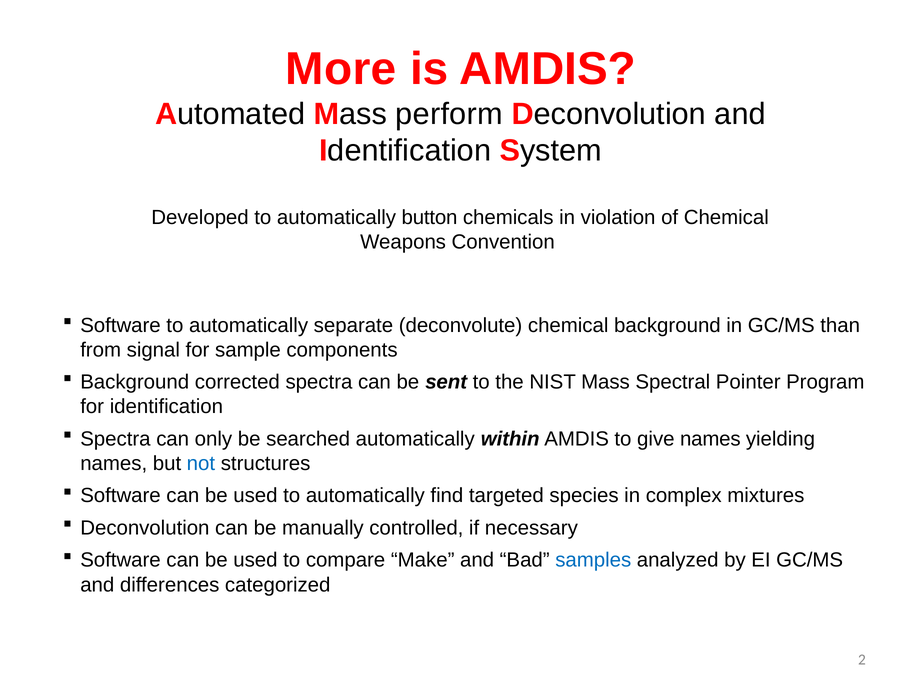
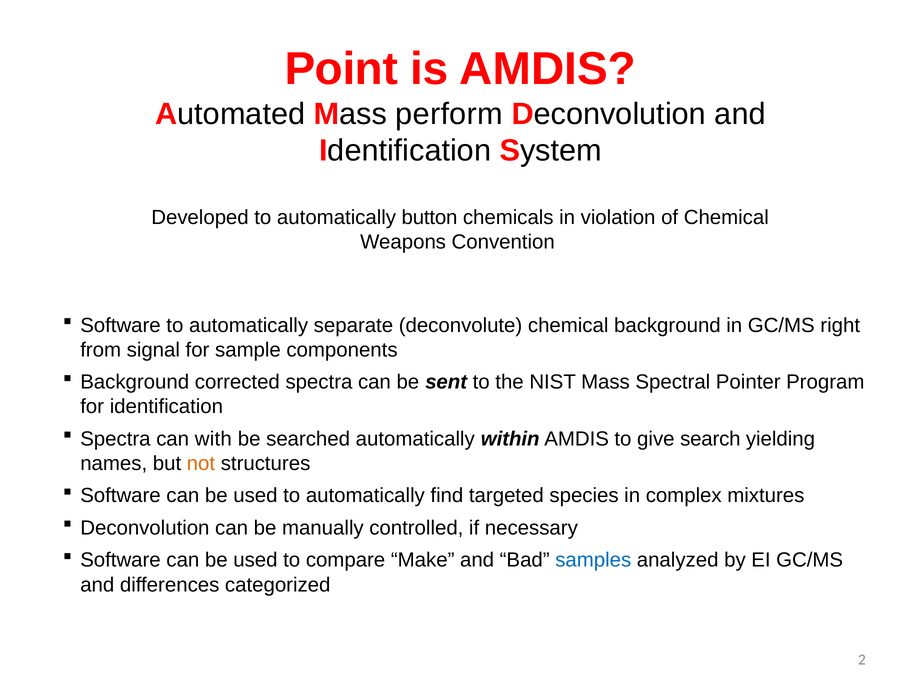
More: More -> Point
than: than -> right
only: only -> with
give names: names -> search
not colour: blue -> orange
